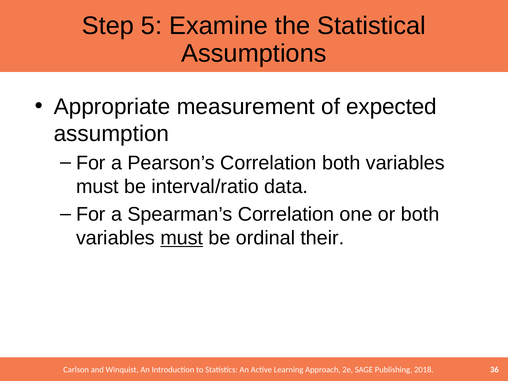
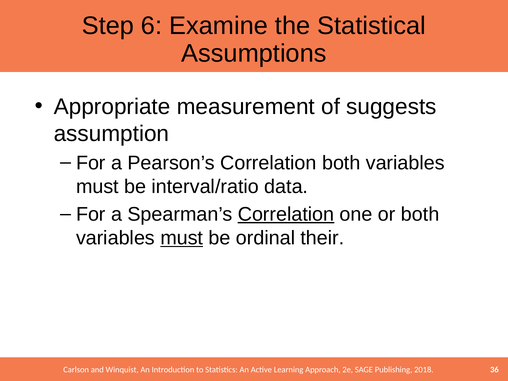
5: 5 -> 6
expected: expected -> suggests
Correlation at (286, 214) underline: none -> present
